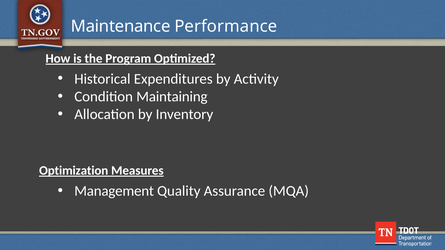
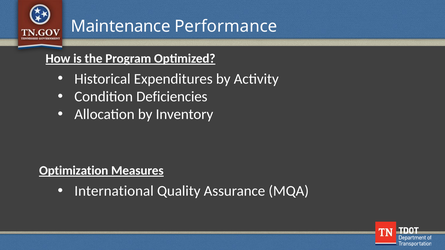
Maintaining: Maintaining -> Deficiencies
Management: Management -> International
